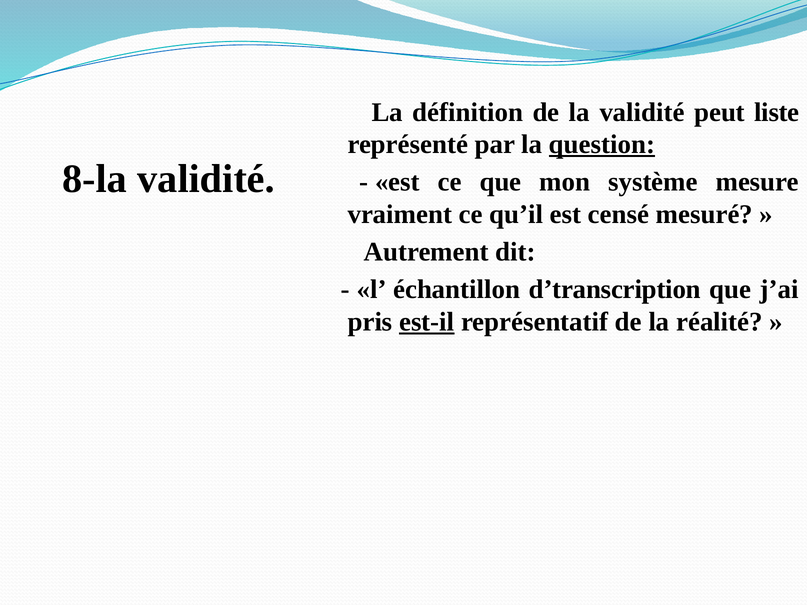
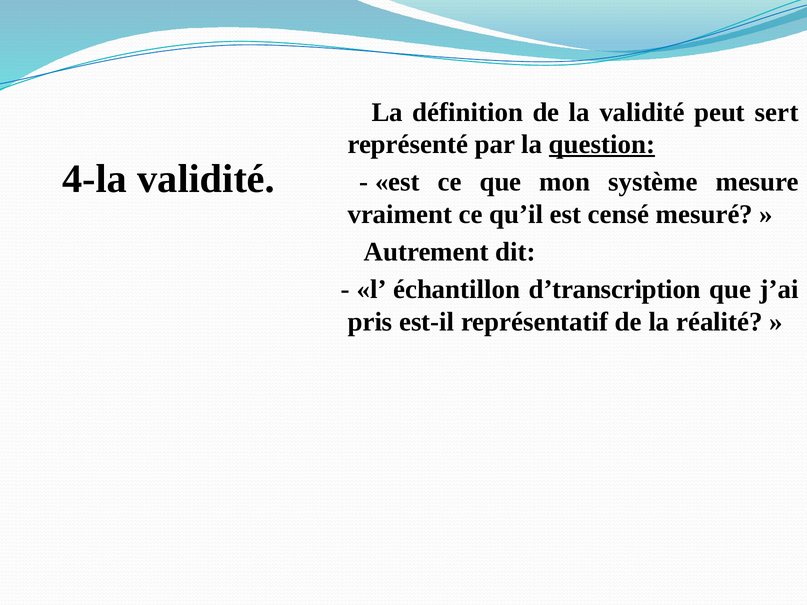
liste: liste -> sert
8-la: 8-la -> 4-la
est-il underline: present -> none
